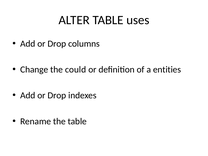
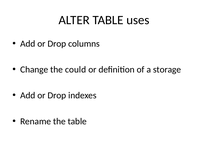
entities: entities -> storage
